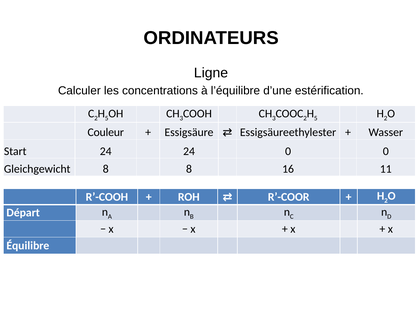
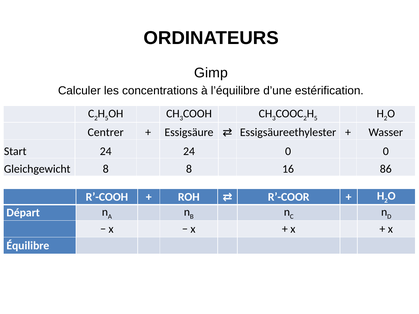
Ligne: Ligne -> Gimp
Couleur: Couleur -> Centrer
11: 11 -> 86
